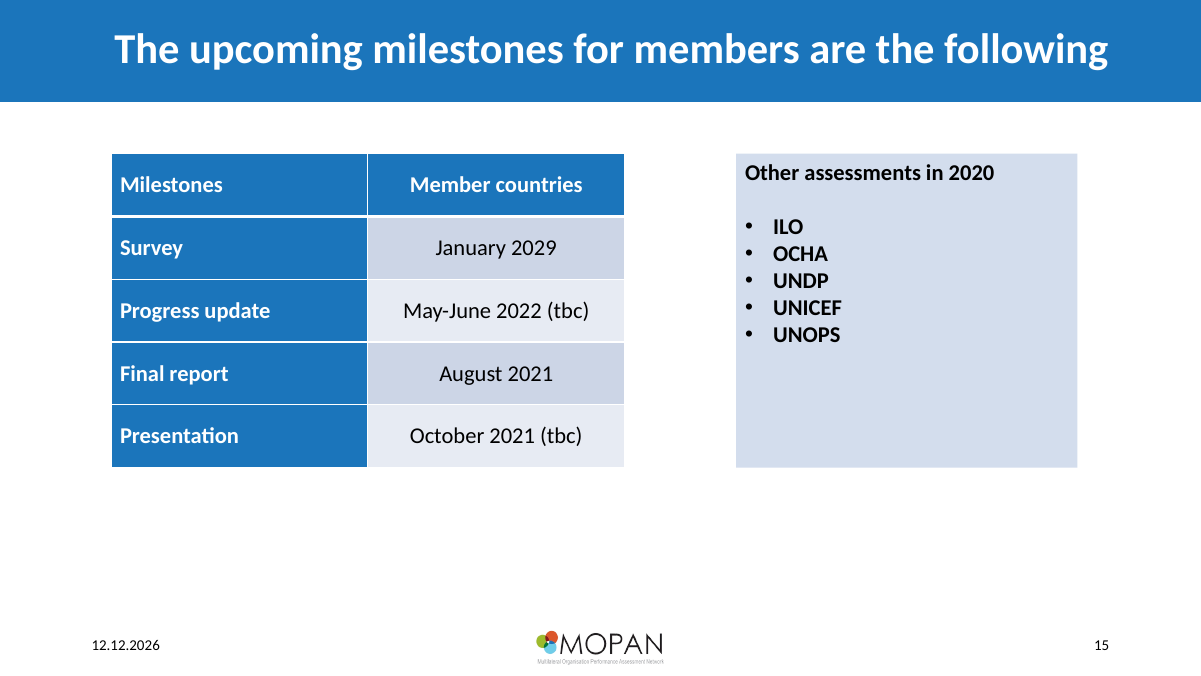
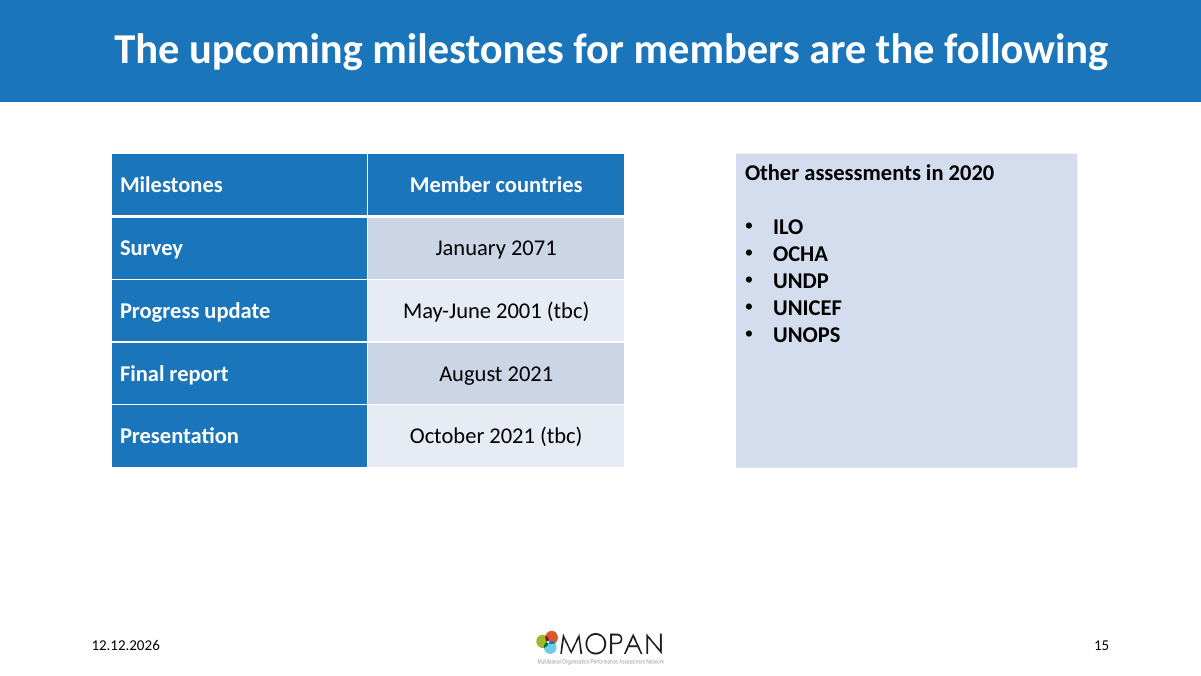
2029: 2029 -> 2071
2022: 2022 -> 2001
